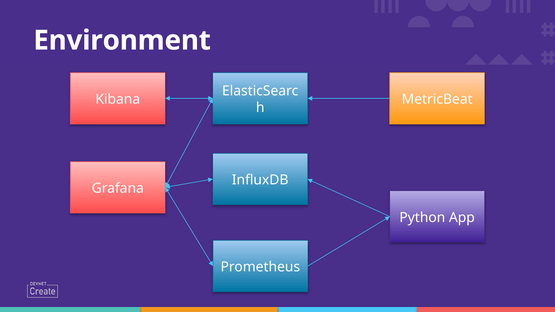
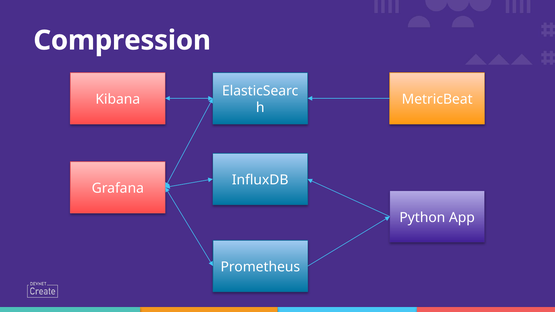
Environment: Environment -> Compression
